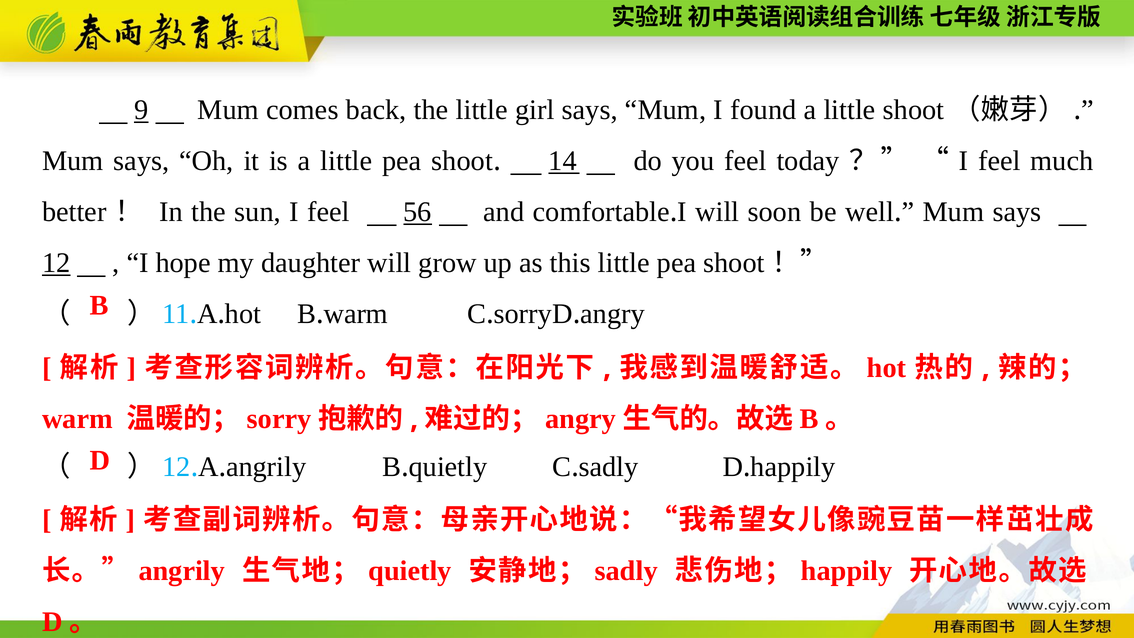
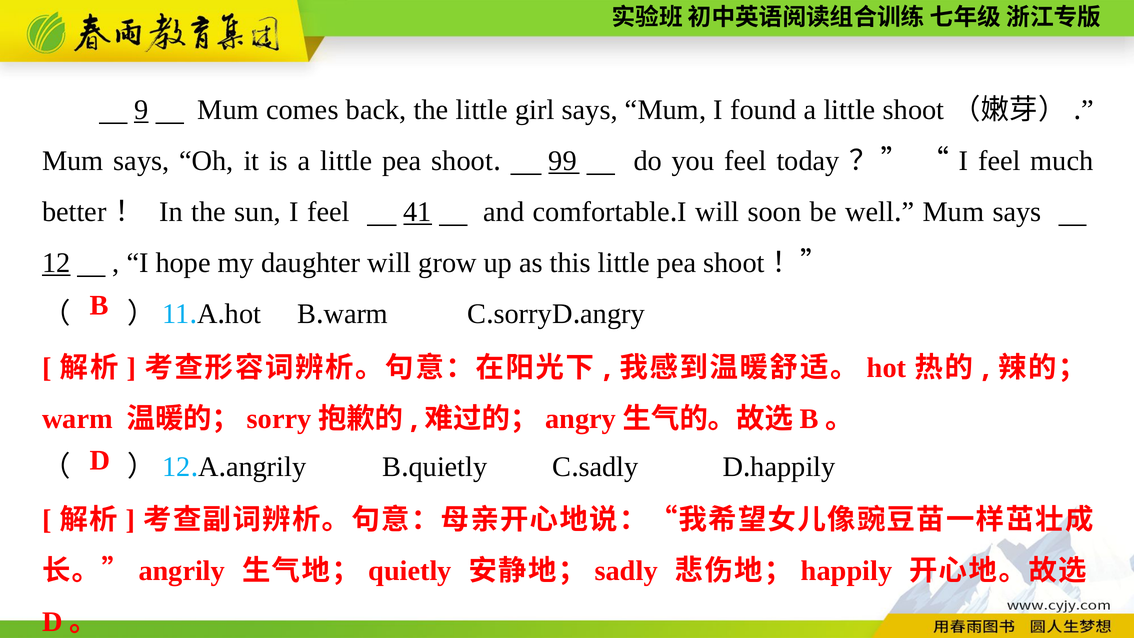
14: 14 -> 99
56: 56 -> 41
